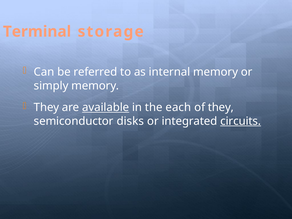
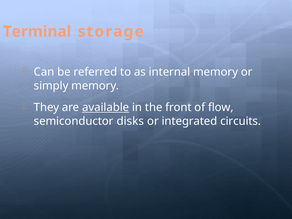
each: each -> front
of they: they -> flow
circuits underline: present -> none
